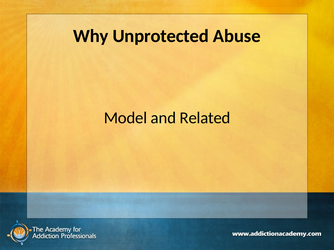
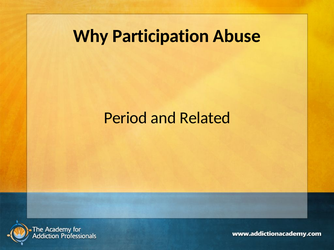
Unprotected: Unprotected -> Participation
Model: Model -> Period
